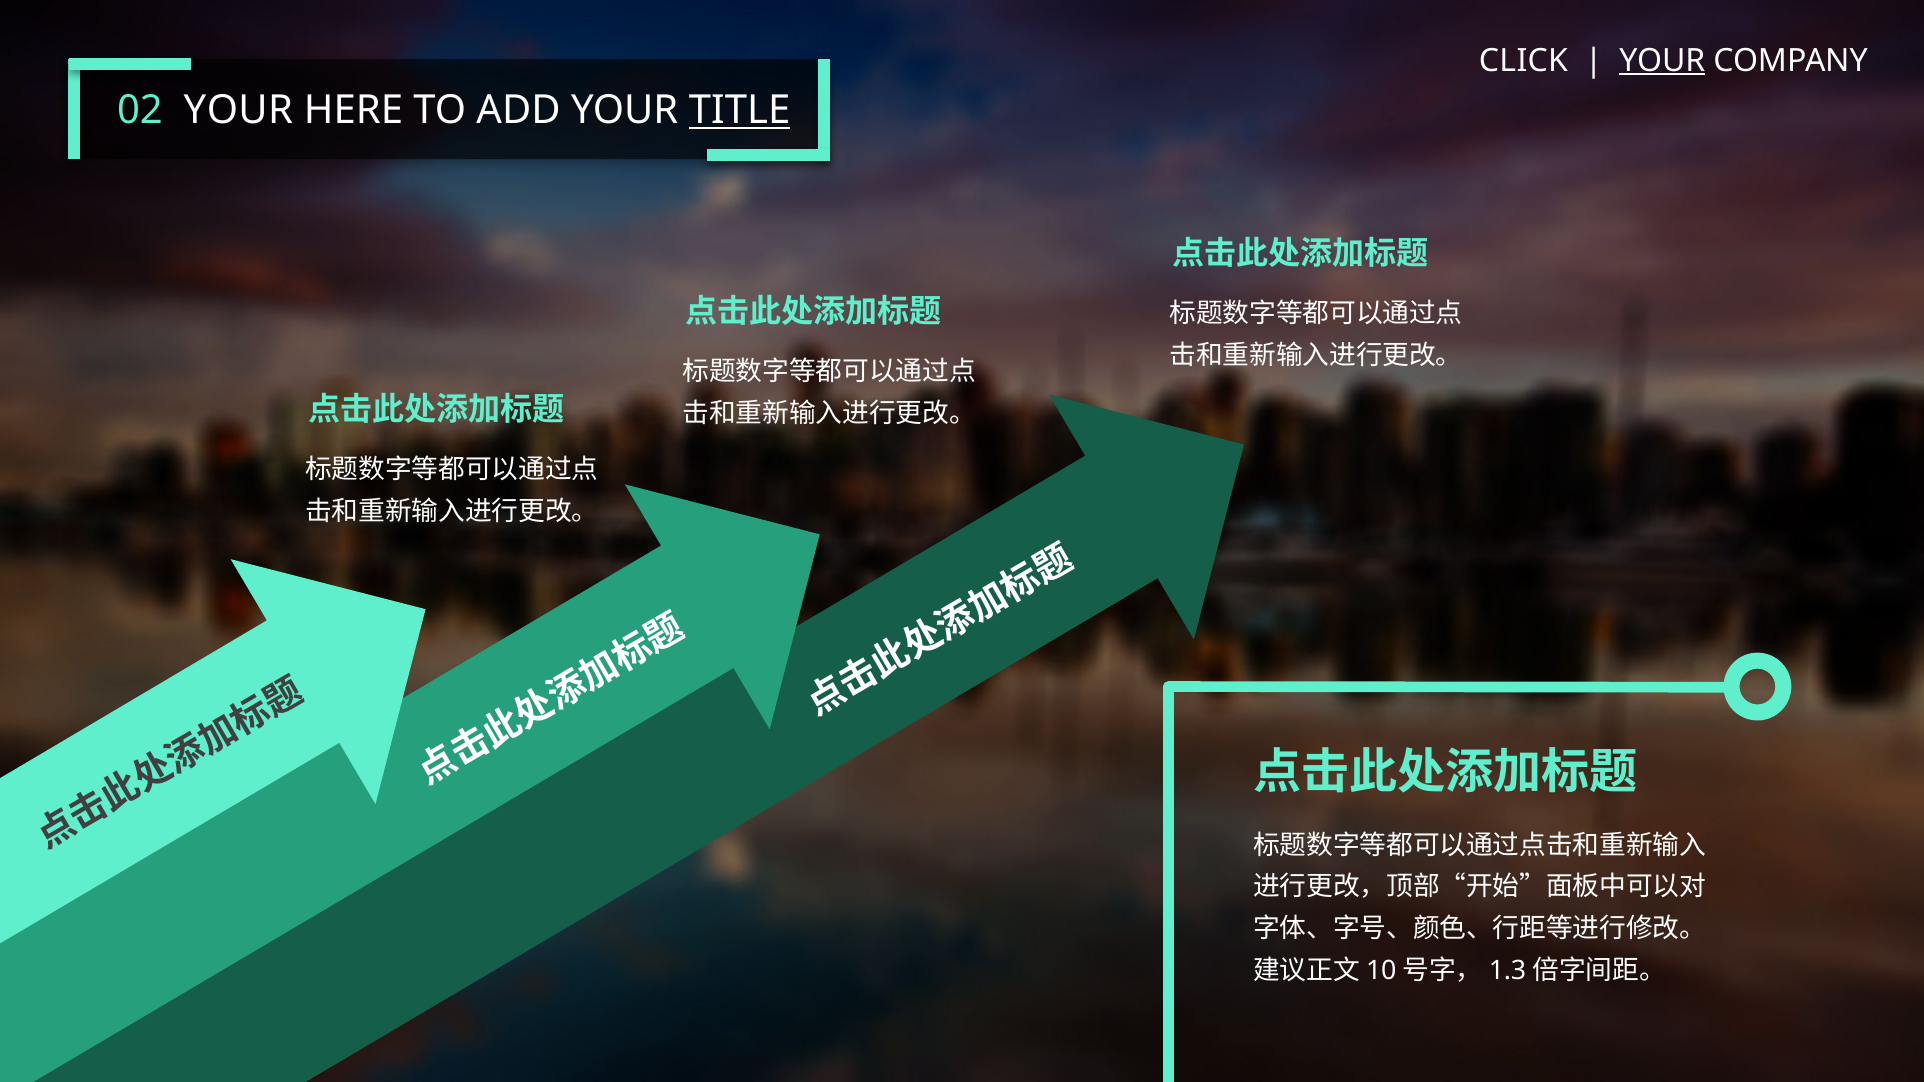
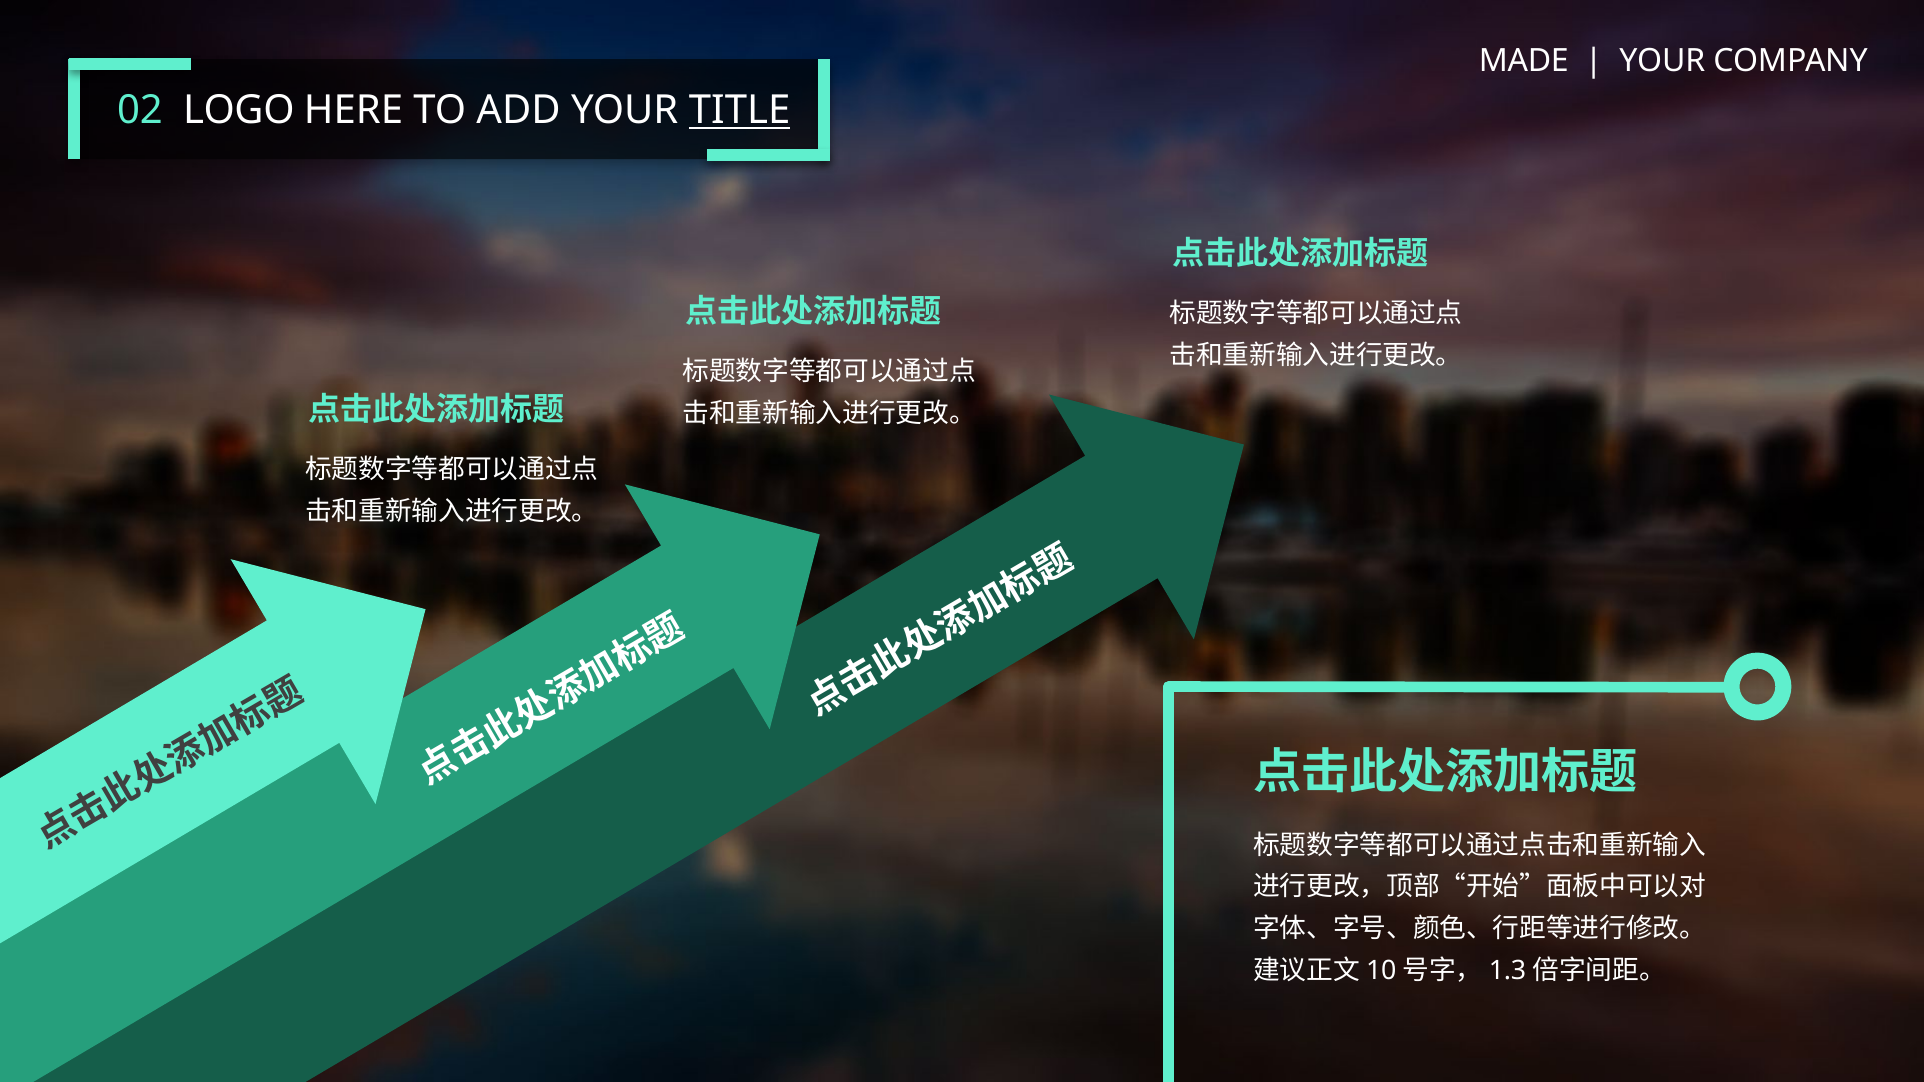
CLICK: CLICK -> MADE
YOUR at (1662, 61) underline: present -> none
02 YOUR: YOUR -> LOGO
